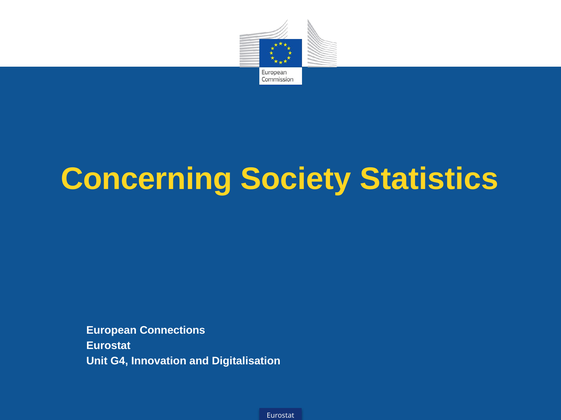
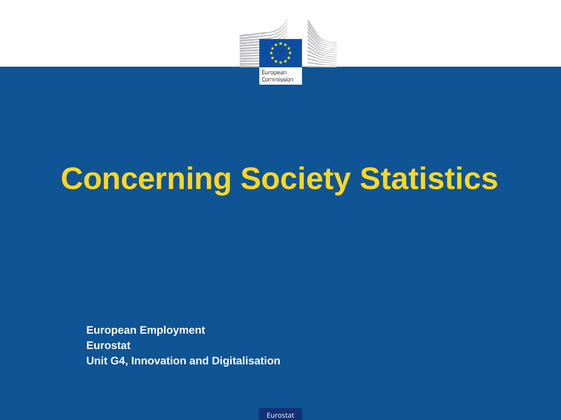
Connections: Connections -> Employment
